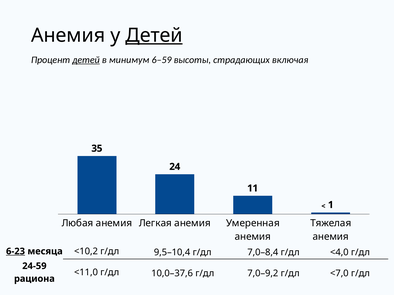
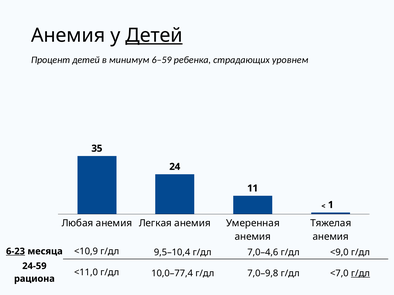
детей at (86, 60) underline: present -> none
высоты: высоты -> ребенка
включая: включая -> уровнем
<10,2: <10,2 -> <10,9
7,0–8,4: 7,0–8,4 -> 7,0–4,6
<4,0: <4,0 -> <9,0
10,0–37,6: 10,0–37,6 -> 10,0–77,4
7,0–9,2: 7,0–9,2 -> 7,0–9,8
г/дл at (360, 274) underline: none -> present
